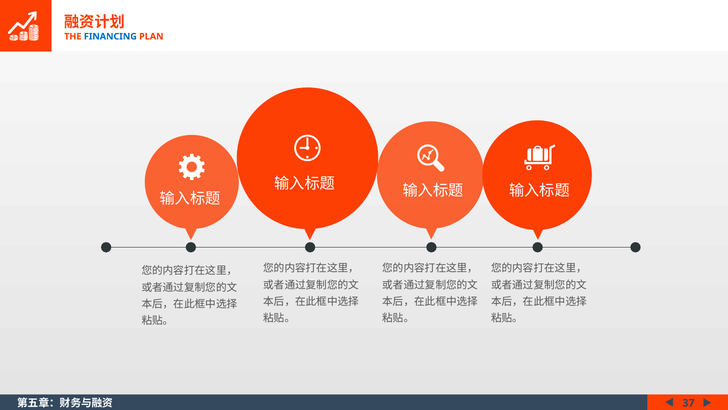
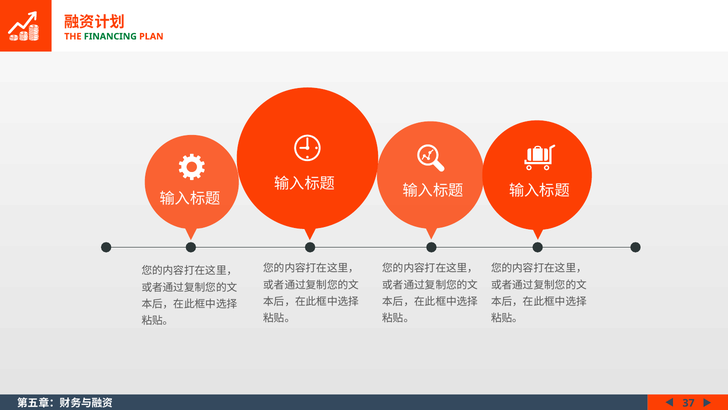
FINANCING colour: blue -> green
